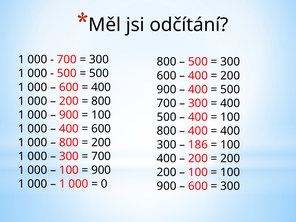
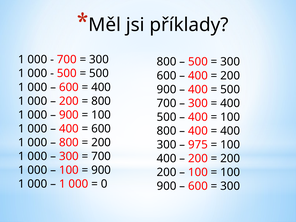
odčítání: odčítání -> příklady
186: 186 -> 975
